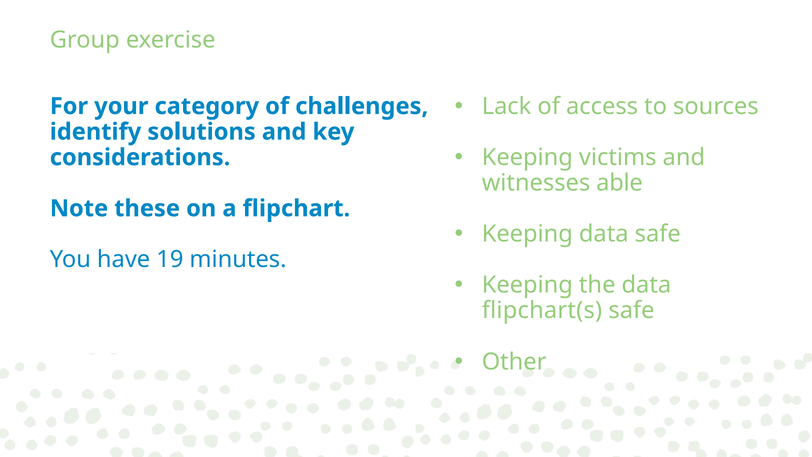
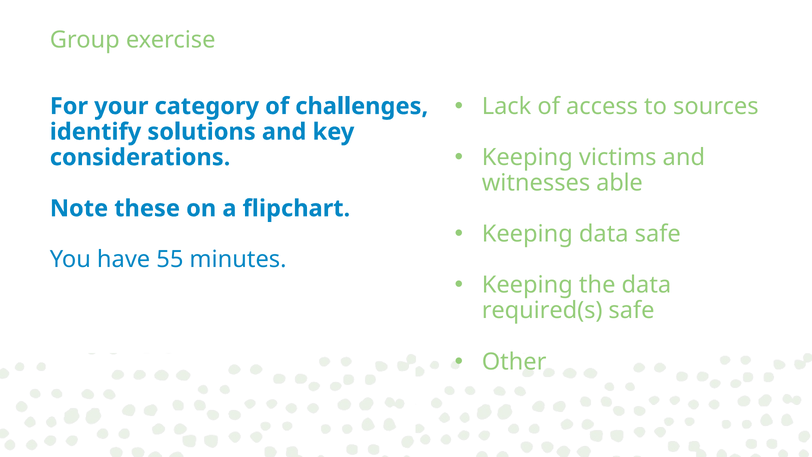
19: 19 -> 55
flipchart(s: flipchart(s -> required(s
